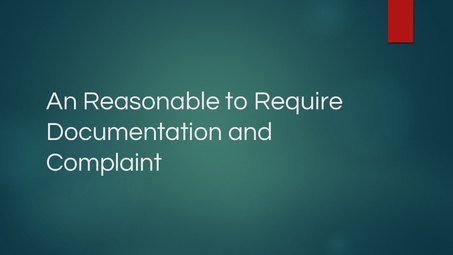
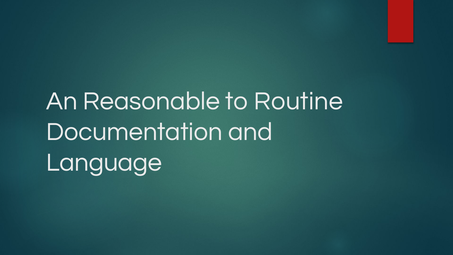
Require: Require -> Routine
Complaint: Complaint -> Language
